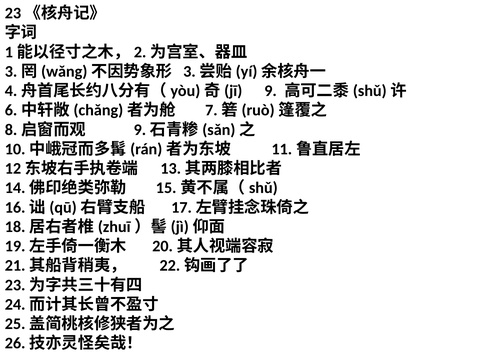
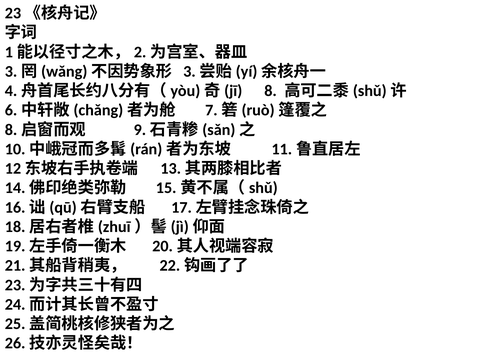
9: 9 -> 8
